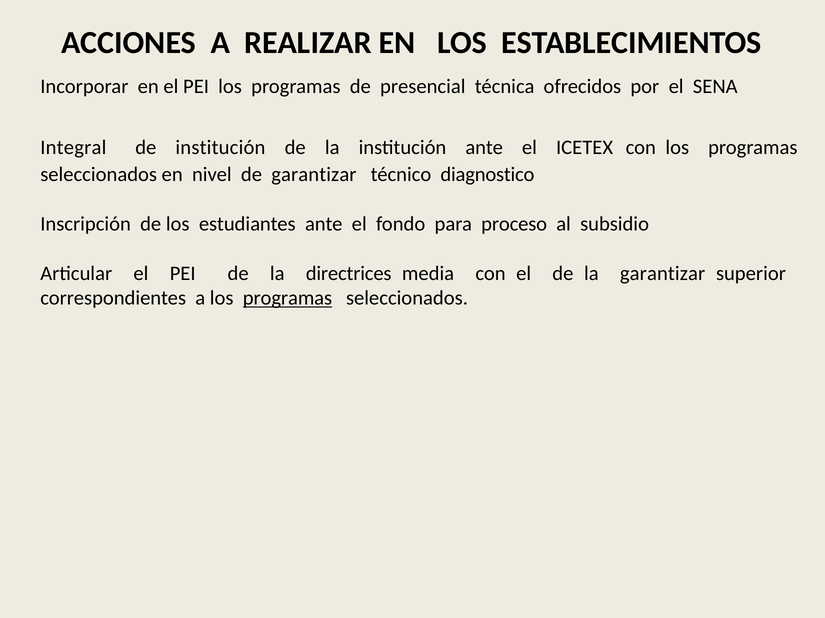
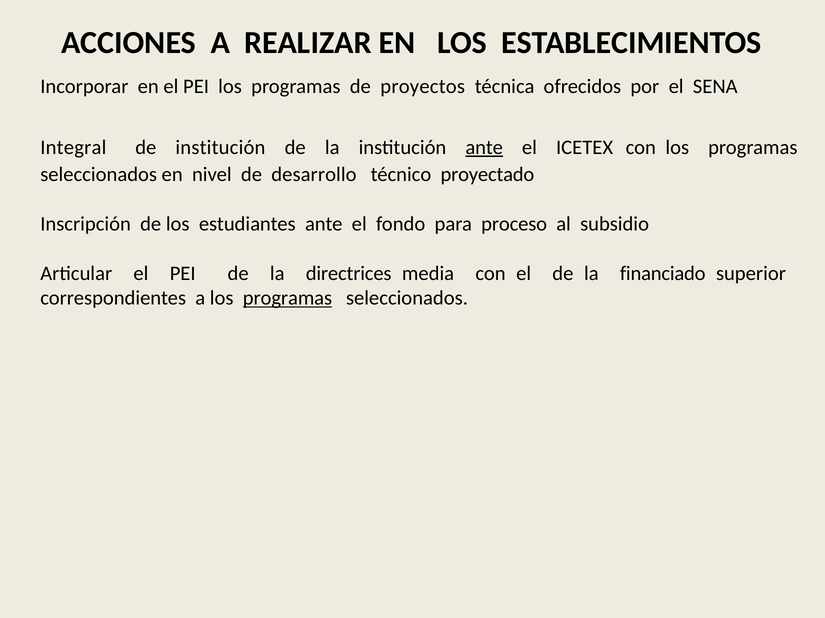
presencial: presencial -> proyectos
ante at (484, 148) underline: none -> present
de garantizar: garantizar -> desarrollo
diagnostico: diagnostico -> proyectado
la garantizar: garantizar -> financiado
